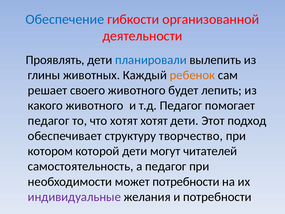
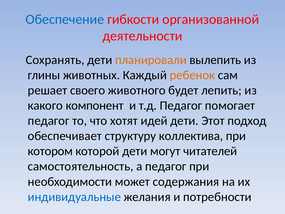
Проявлять: Проявлять -> Сохранять
планировали colour: blue -> orange
какого животного: животного -> компонент
хотят хотят: хотят -> идей
творчество: творчество -> коллектива
может потребности: потребности -> содержания
индивидуальные colour: purple -> blue
